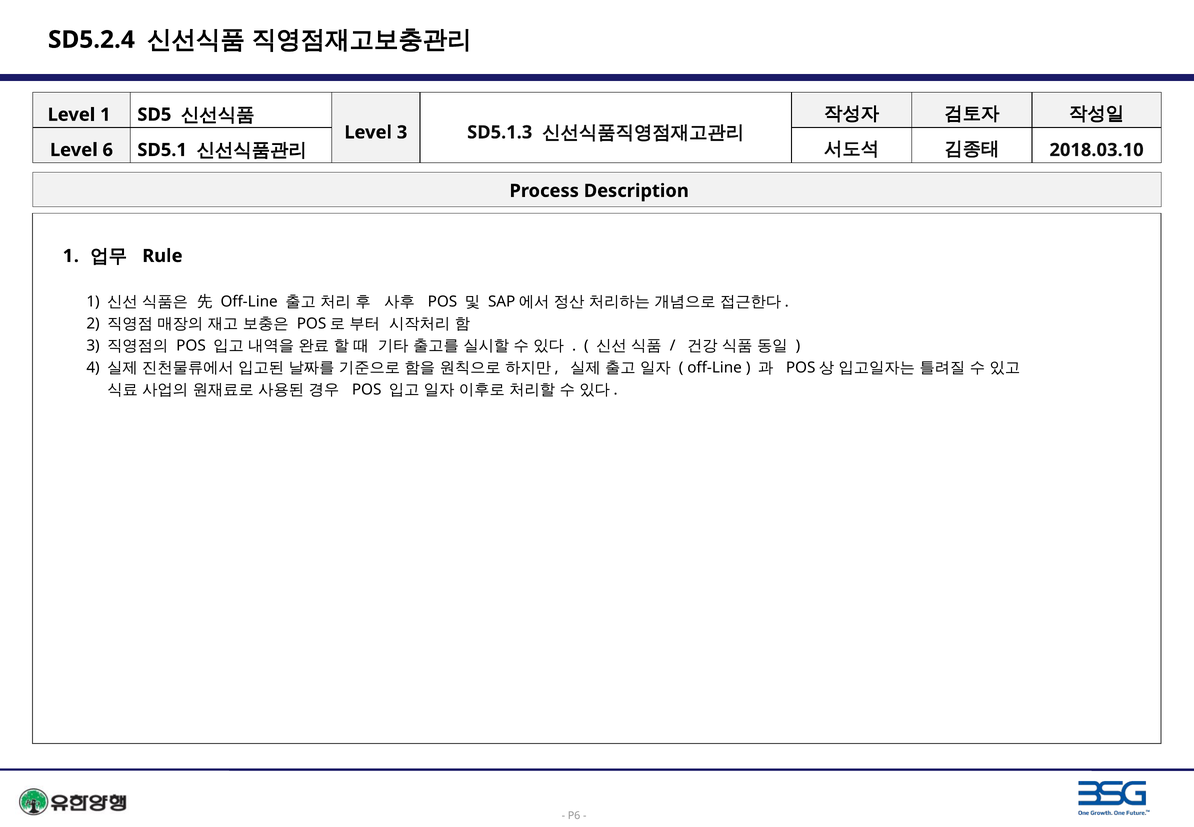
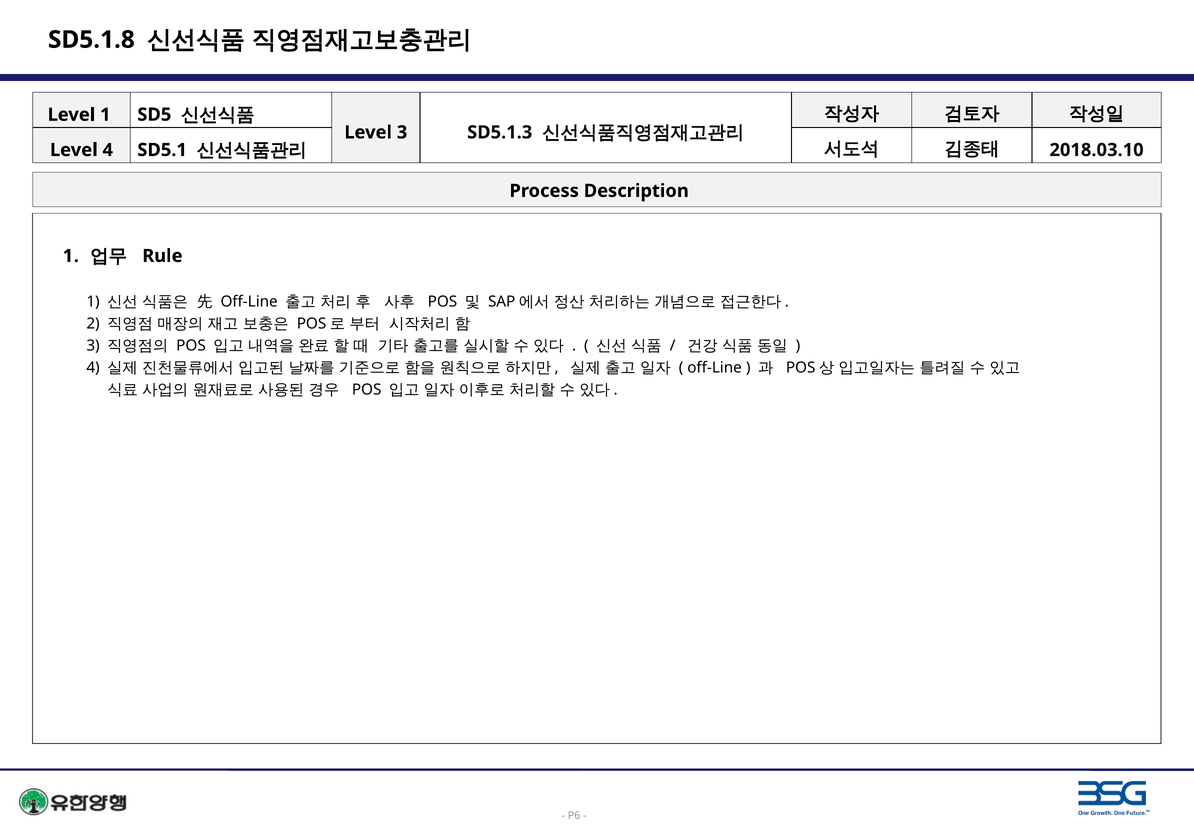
SD5.2.4: SD5.2.4 -> SD5.1.8
Level 6: 6 -> 4
